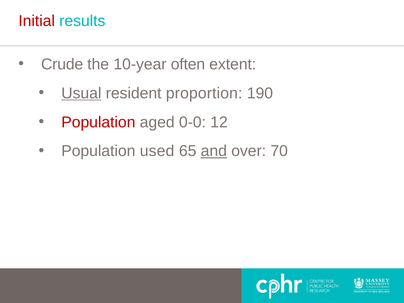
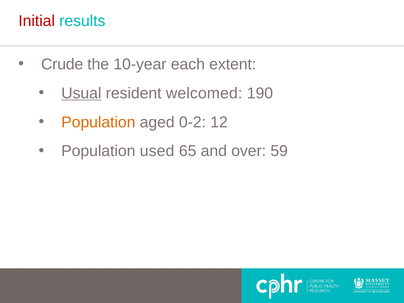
often: often -> each
proportion: proportion -> welcomed
Population at (98, 122) colour: red -> orange
0-0: 0-0 -> 0-2
and underline: present -> none
70: 70 -> 59
